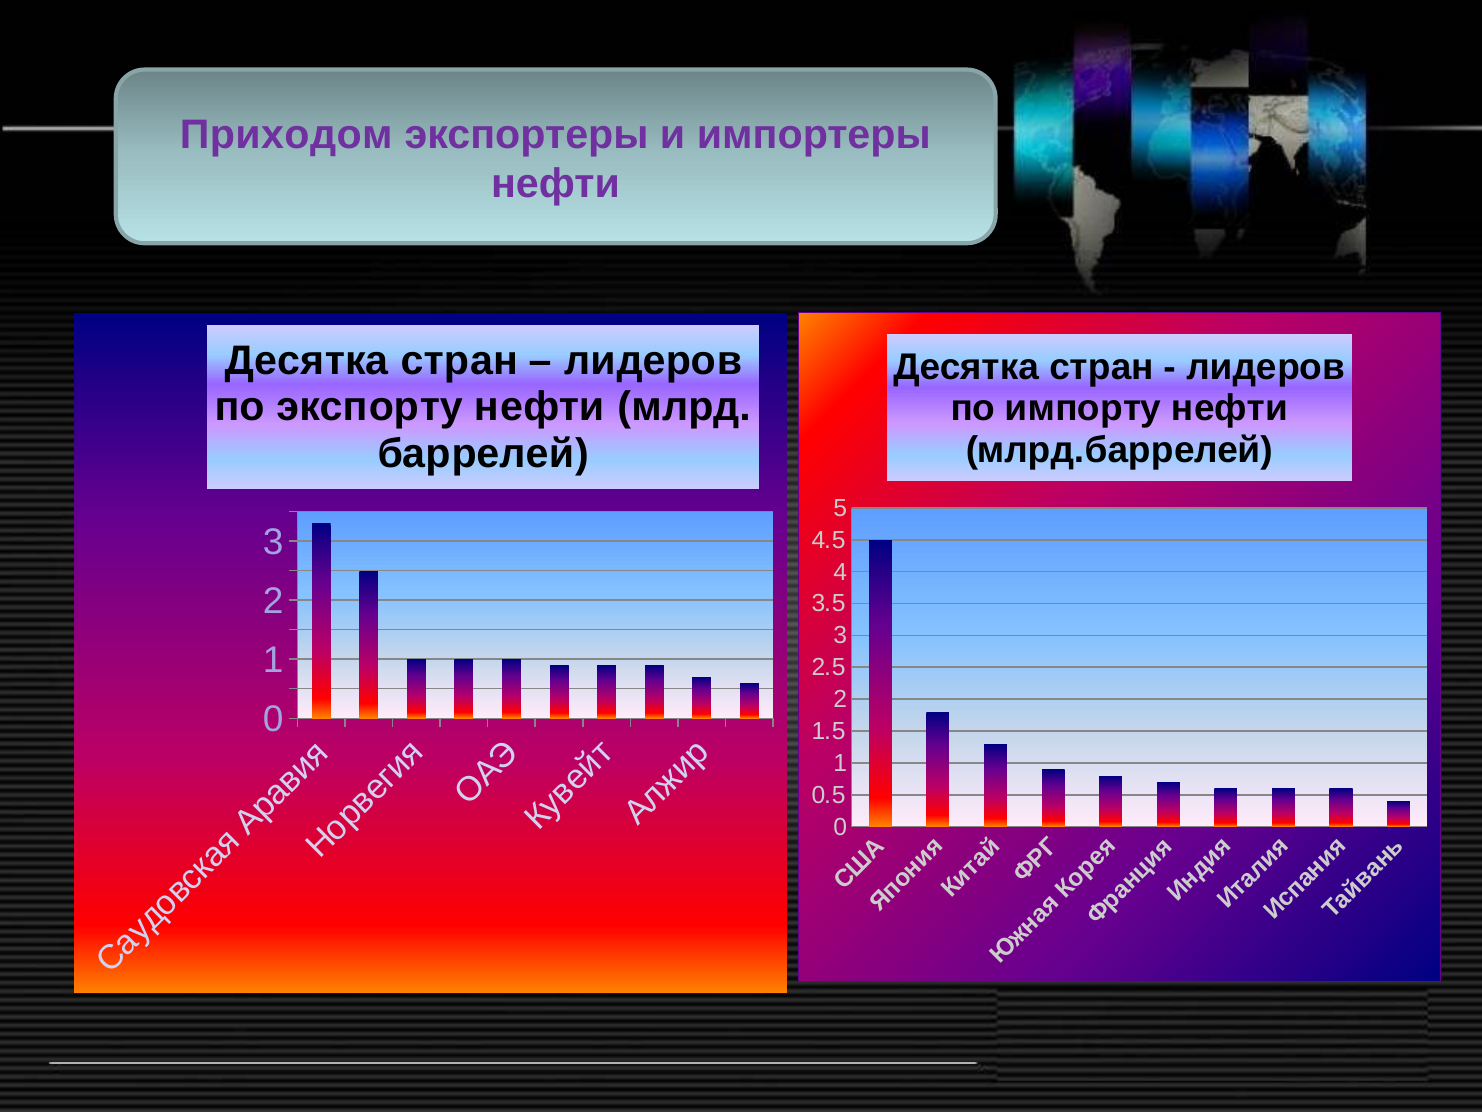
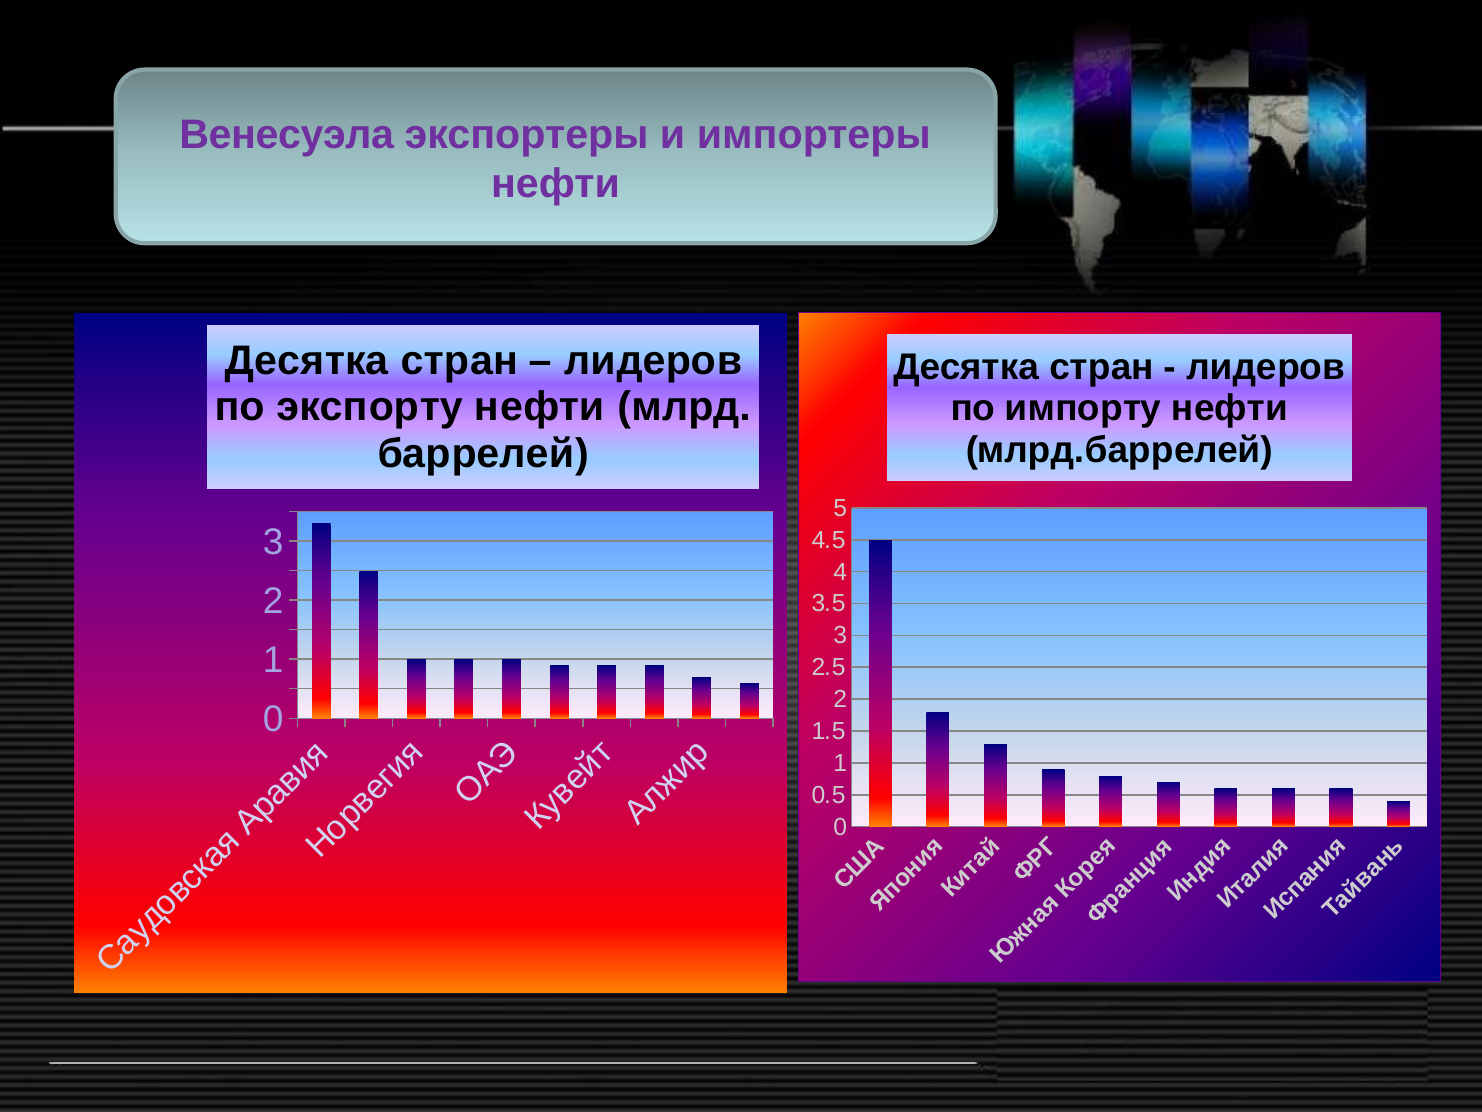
Приходом: Приходом -> Венесуэла
